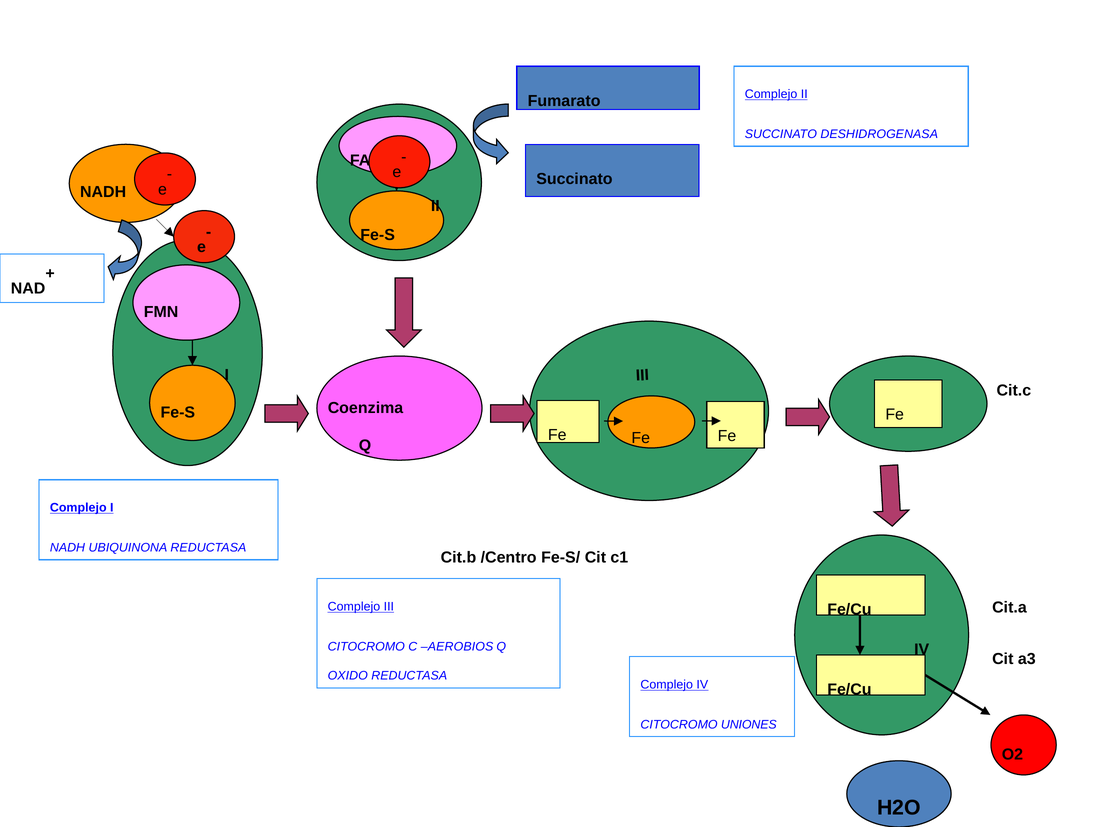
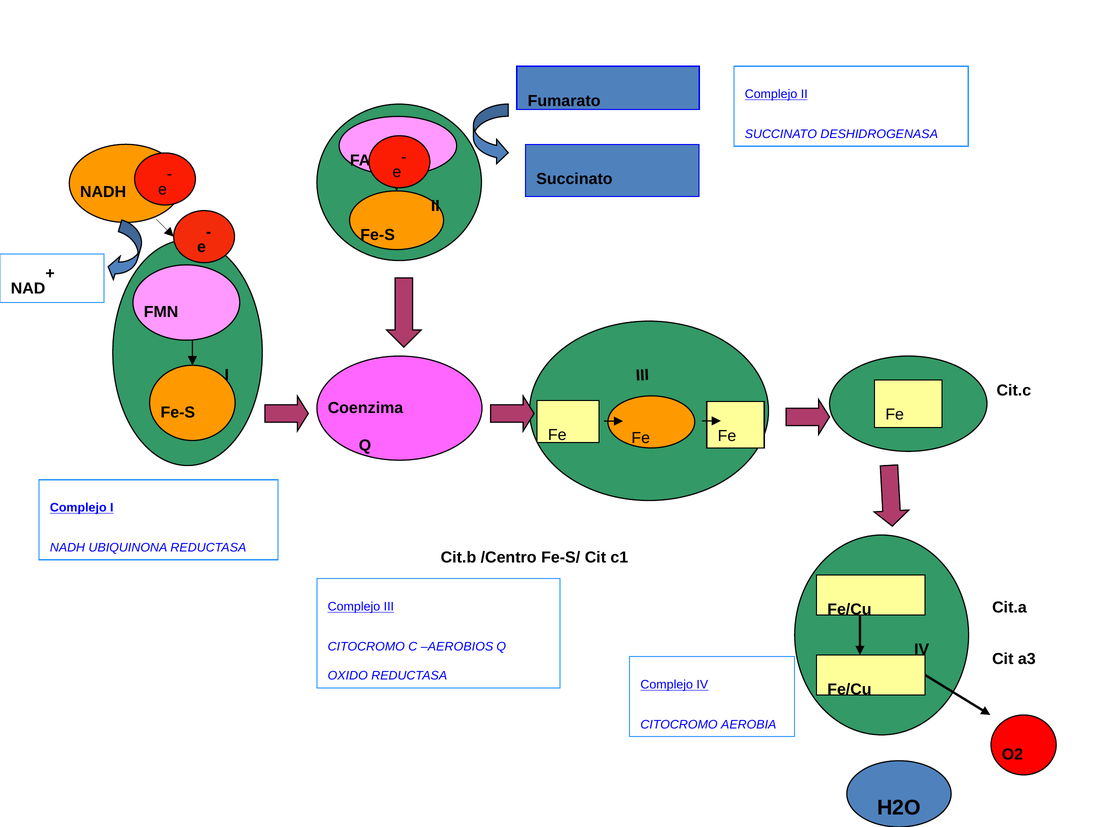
UNIONES: UNIONES -> AEROBIA
